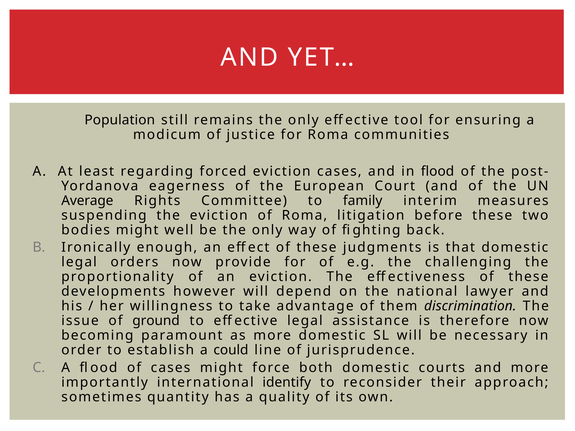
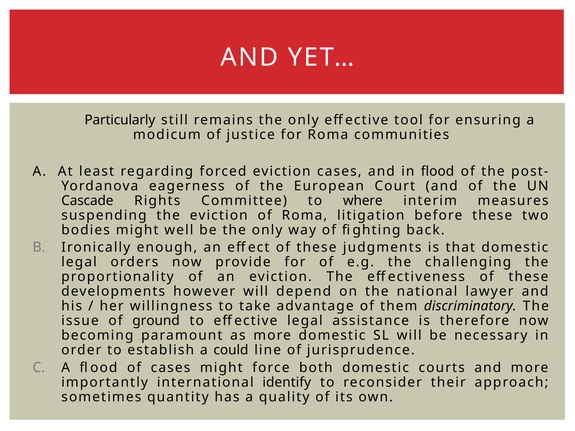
Population: Population -> Particularly
Average: Average -> Cascade
family: family -> where
discrimination: discrimination -> discriminatory
